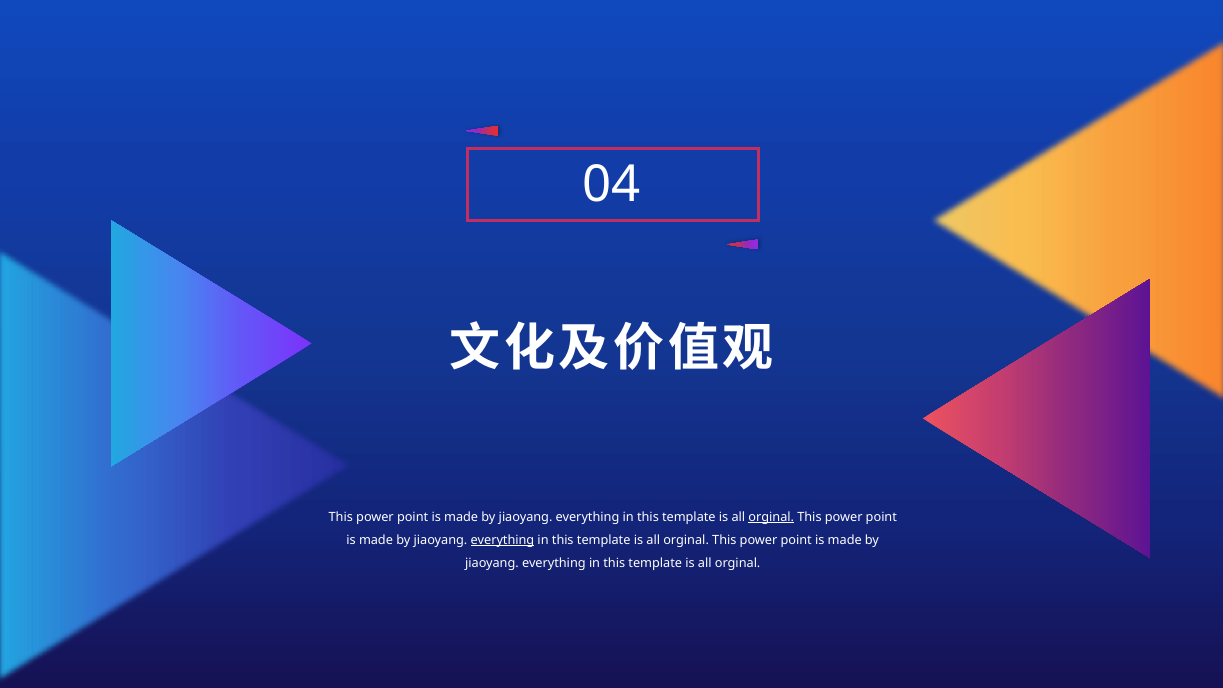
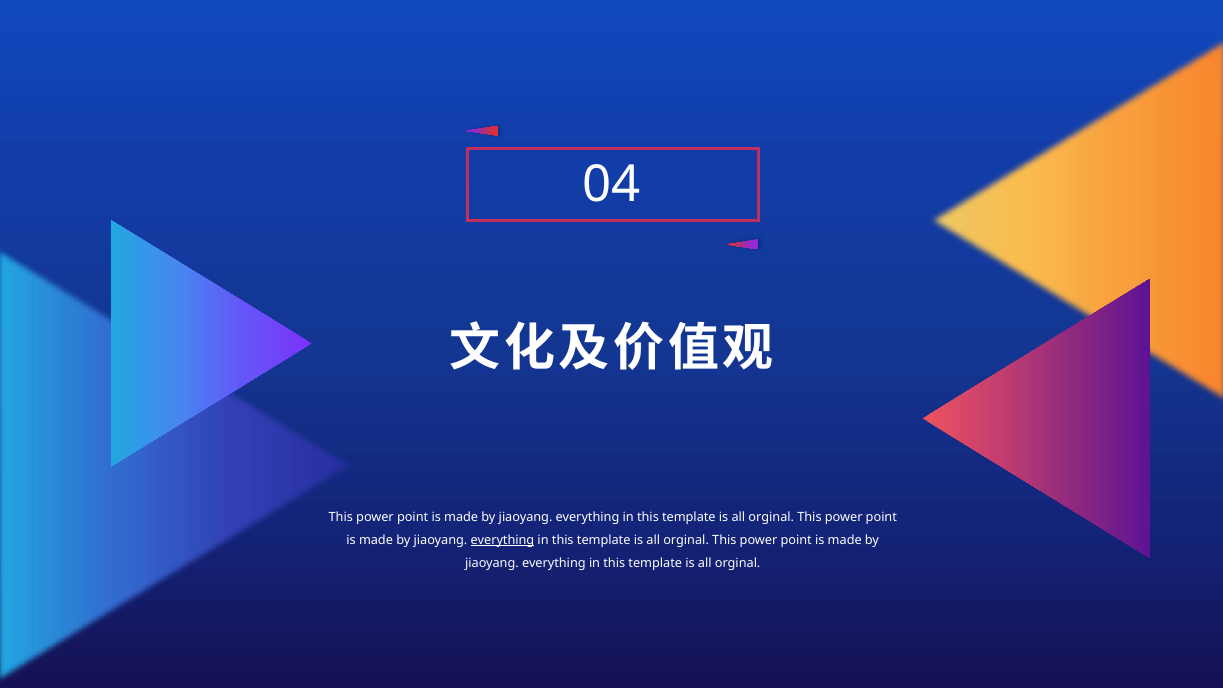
orginal at (771, 517) underline: present -> none
